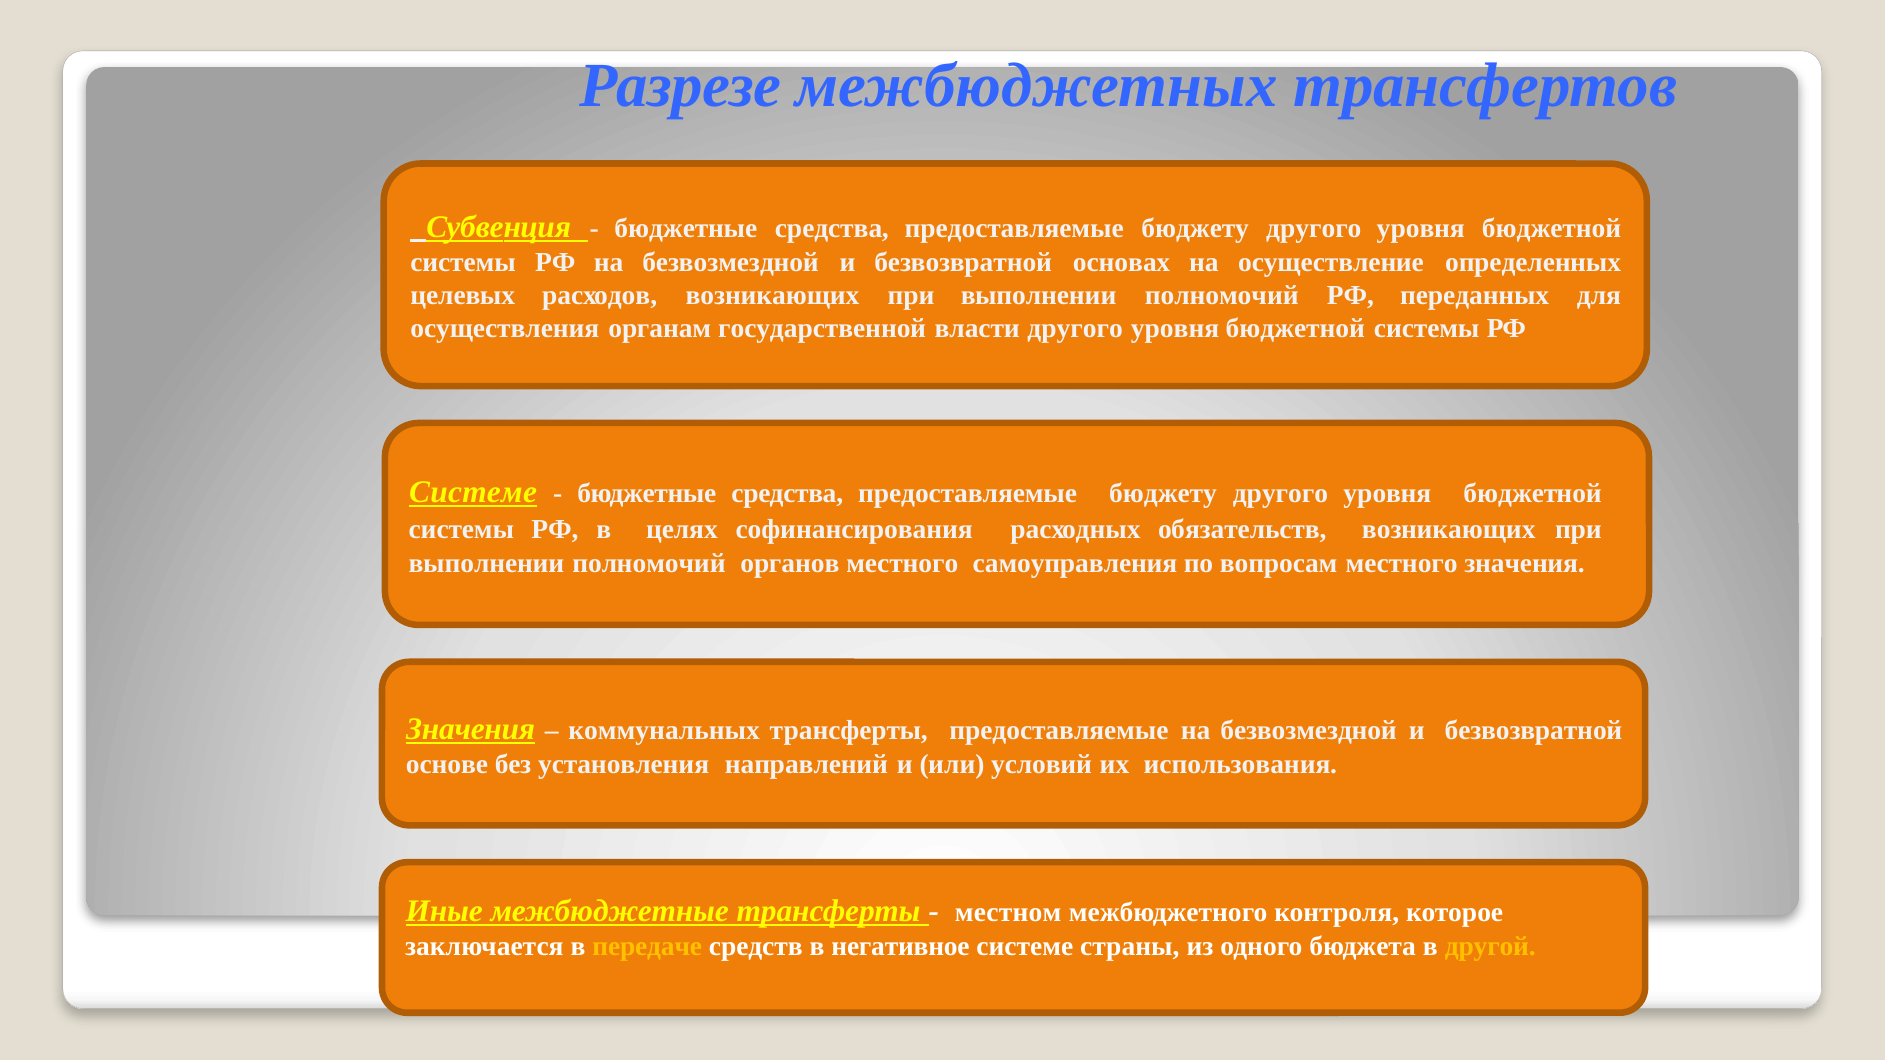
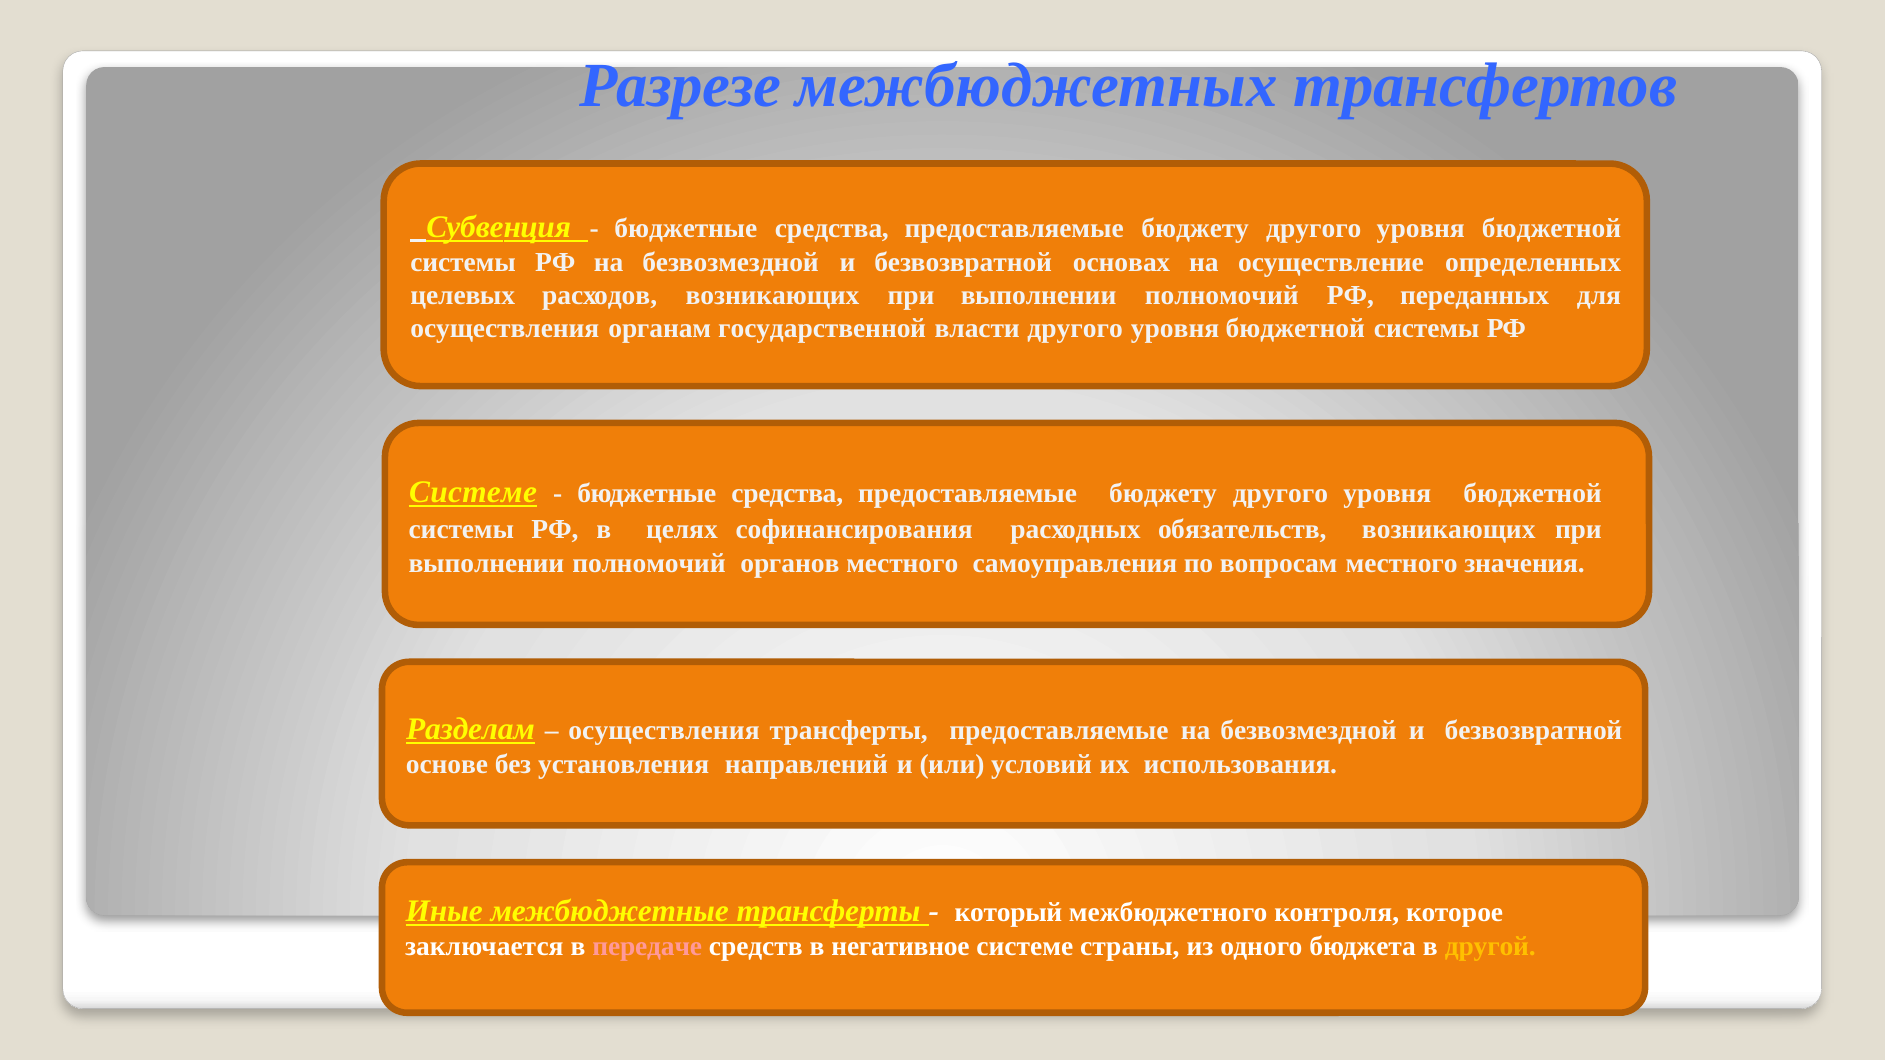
Значения at (471, 729): Значения -> Разделам
коммунальных at (664, 731): коммунальных -> осуществления
местном: местном -> который
передаче colour: yellow -> pink
